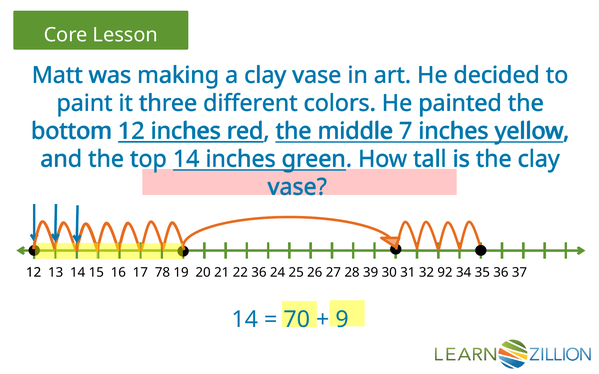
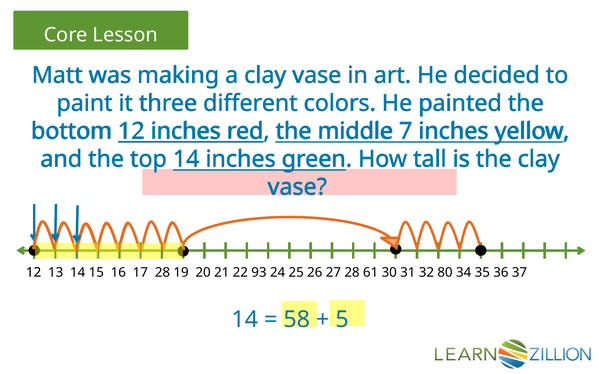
17 78: 78 -> 28
22 36: 36 -> 93
39: 39 -> 61
92: 92 -> 80
70: 70 -> 58
9: 9 -> 5
